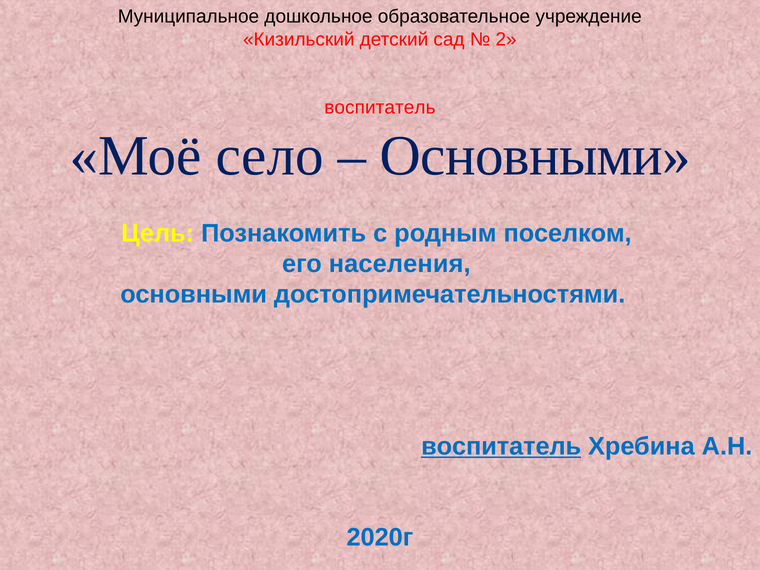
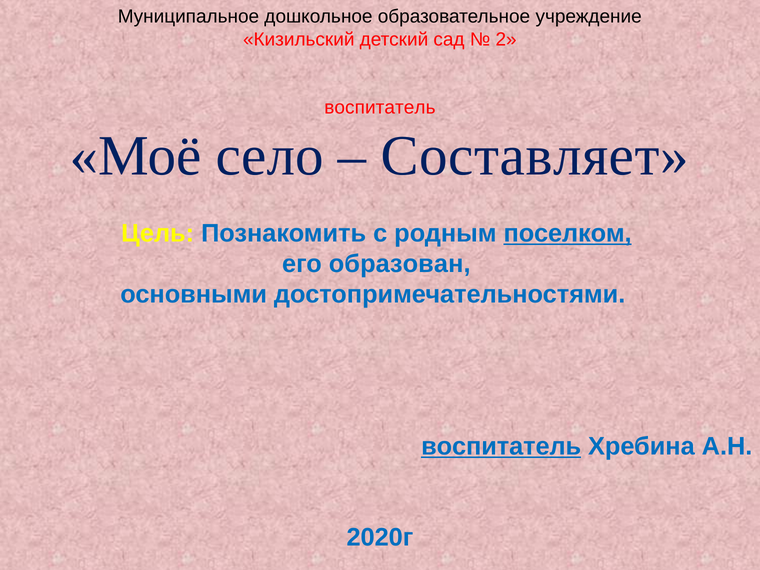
Основными at (535, 156): Основными -> Составляет
поселком underline: none -> present
населения: населения -> образован
